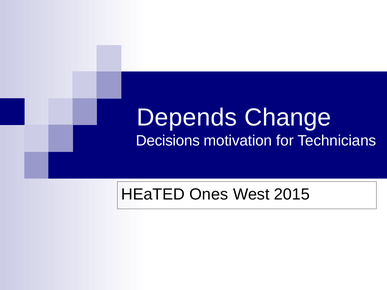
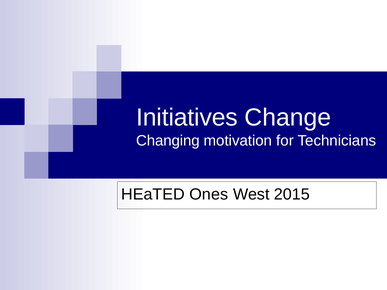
Depends: Depends -> Initiatives
Decisions: Decisions -> Changing
